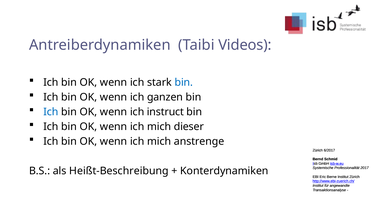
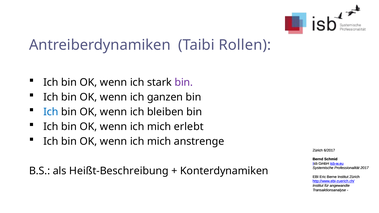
Videos: Videos -> Rollen
bin at (184, 82) colour: blue -> purple
instruct: instruct -> bleiben
dieser: dieser -> erlebt
